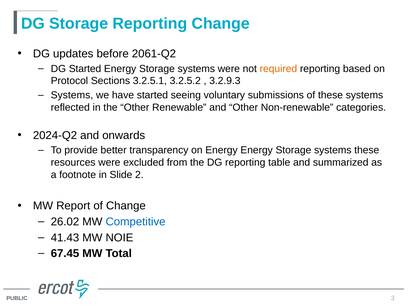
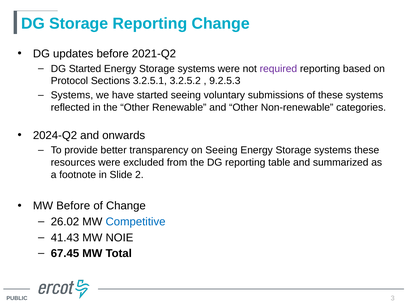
2061-Q2: 2061-Q2 -> 2021-Q2
required colour: orange -> purple
3.2.9.3: 3.2.9.3 -> 9.2.5.3
on Energy: Energy -> Seeing
MW Report: Report -> Before
